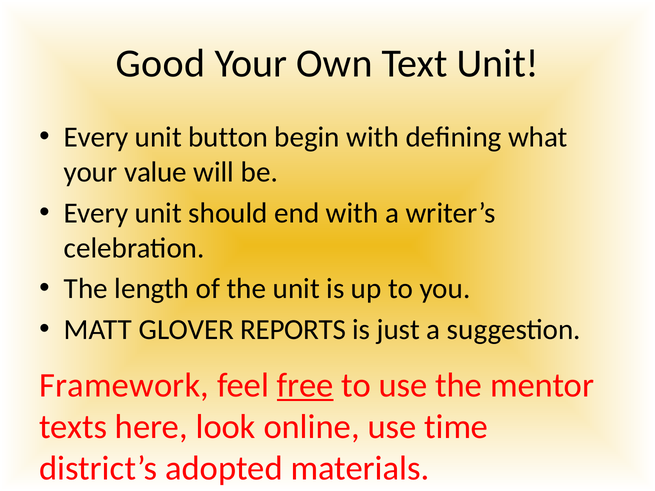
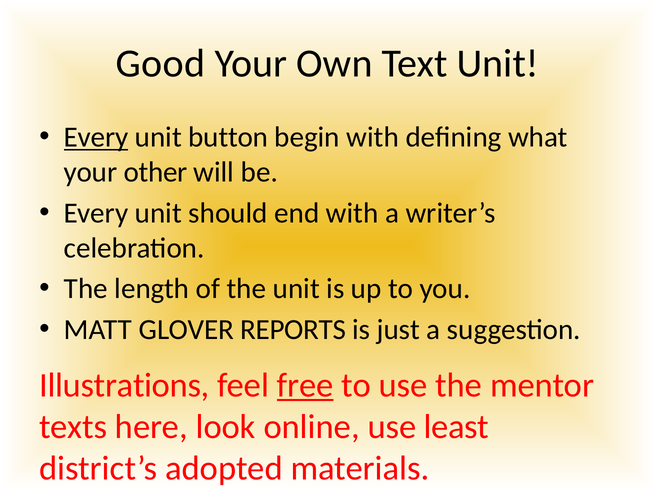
Every at (96, 137) underline: none -> present
value: value -> other
Framework: Framework -> Illustrations
time: time -> least
